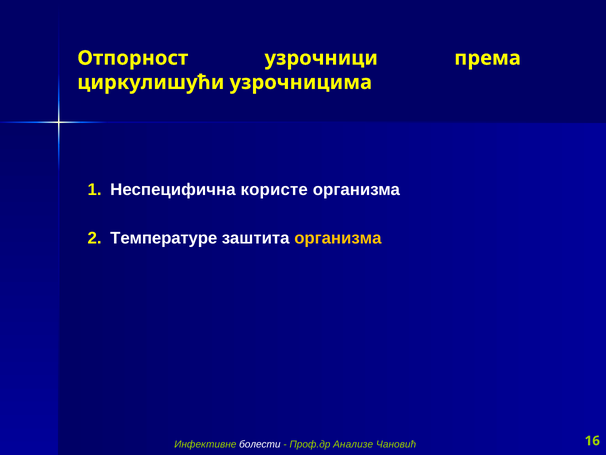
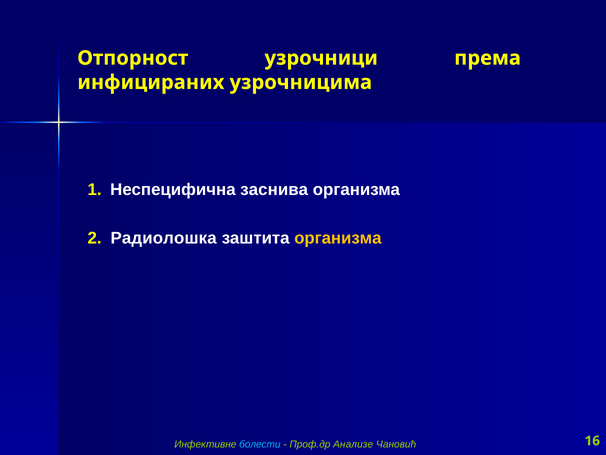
циркулишући: циркулишући -> инфицираних
користе: користе -> заснива
Температуре: Температуре -> Радиолошка
болести colour: white -> light blue
